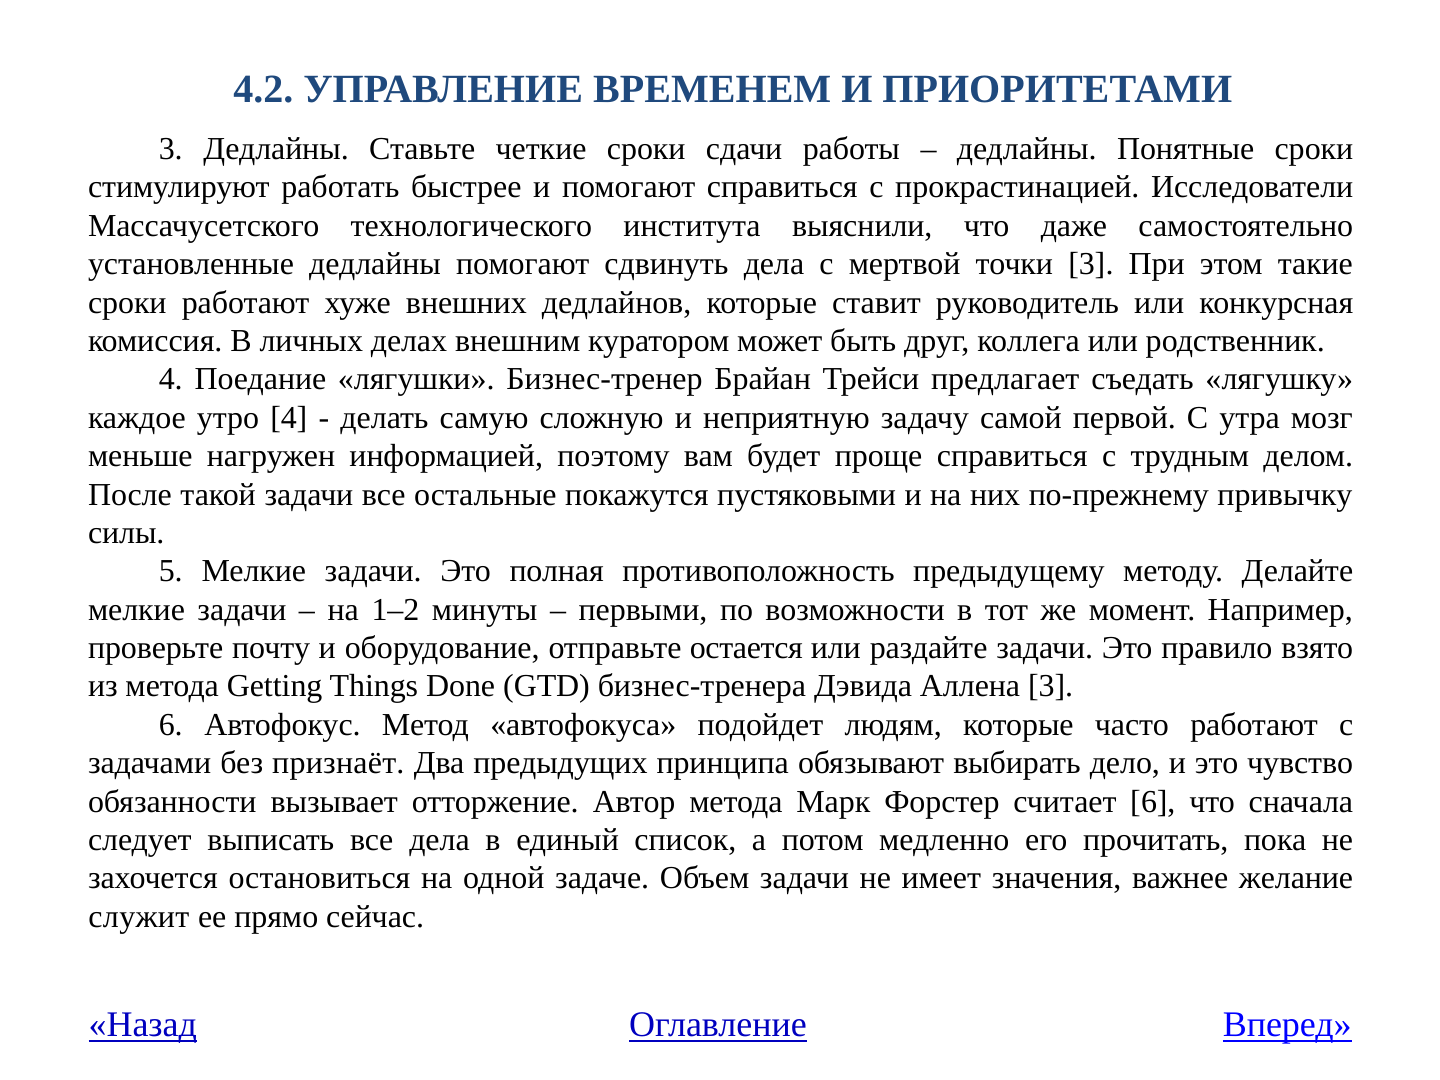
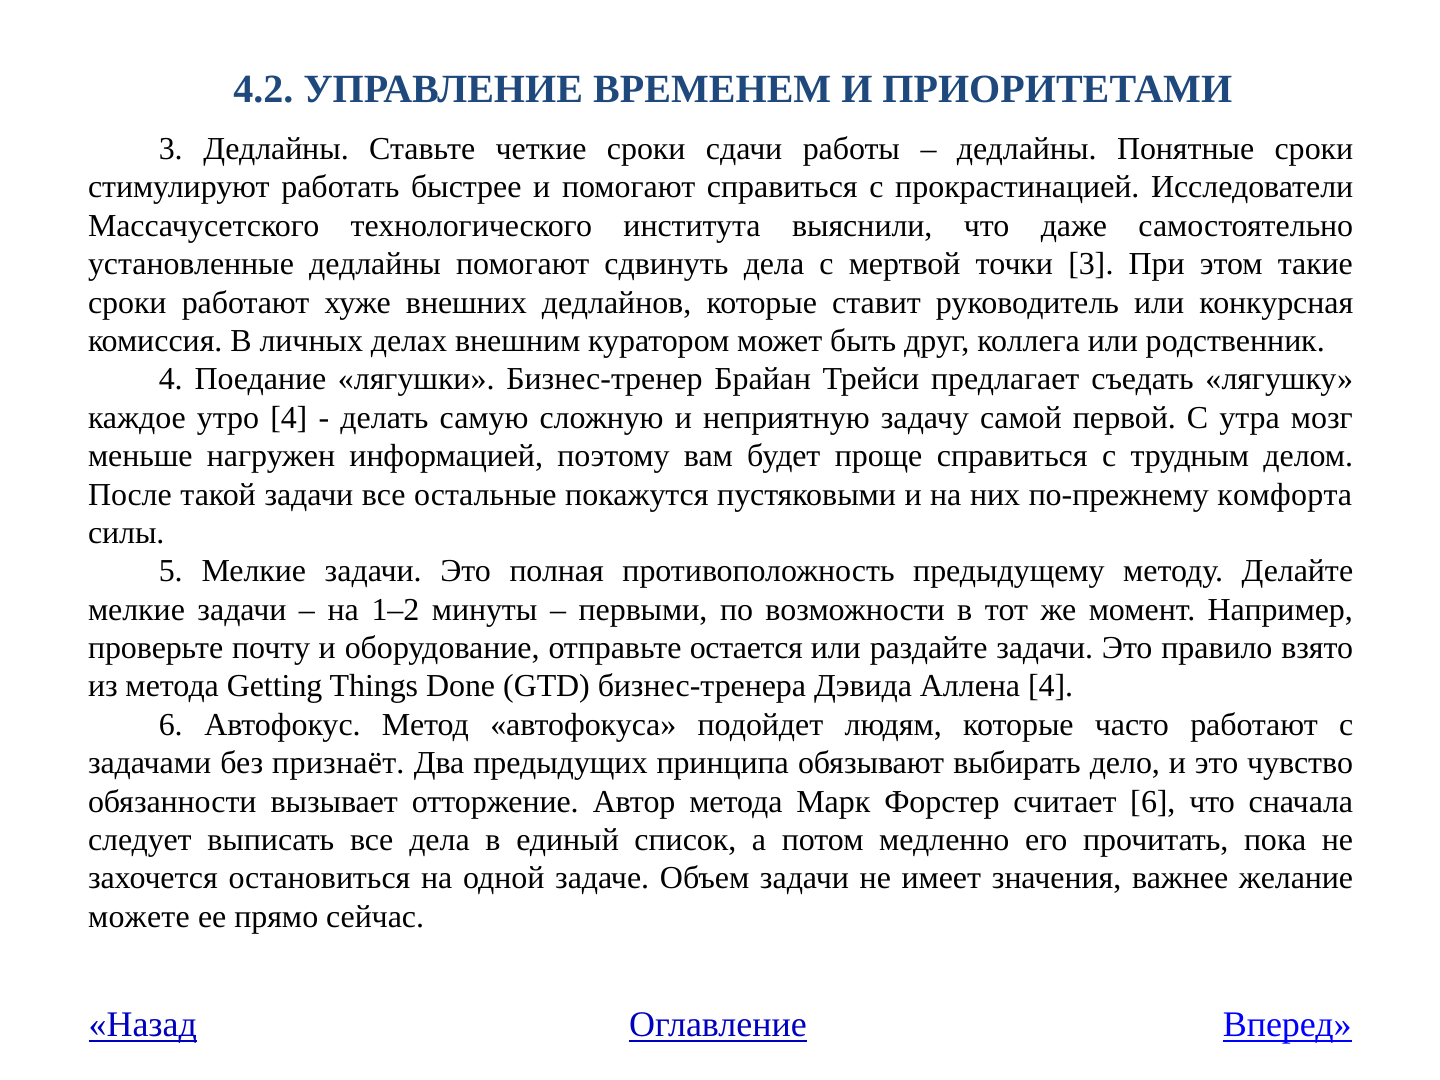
привычку: привычку -> комфорта
Аллена 3: 3 -> 4
служит: служит -> можете
